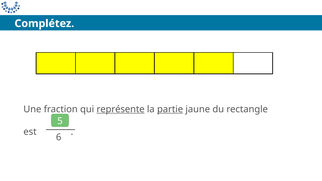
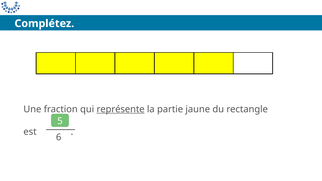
partie underline: present -> none
